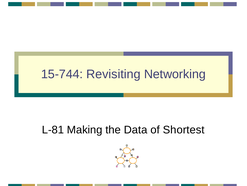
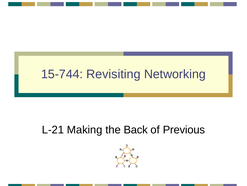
L-81: L-81 -> L-21
Data: Data -> Back
Shortest: Shortest -> Previous
